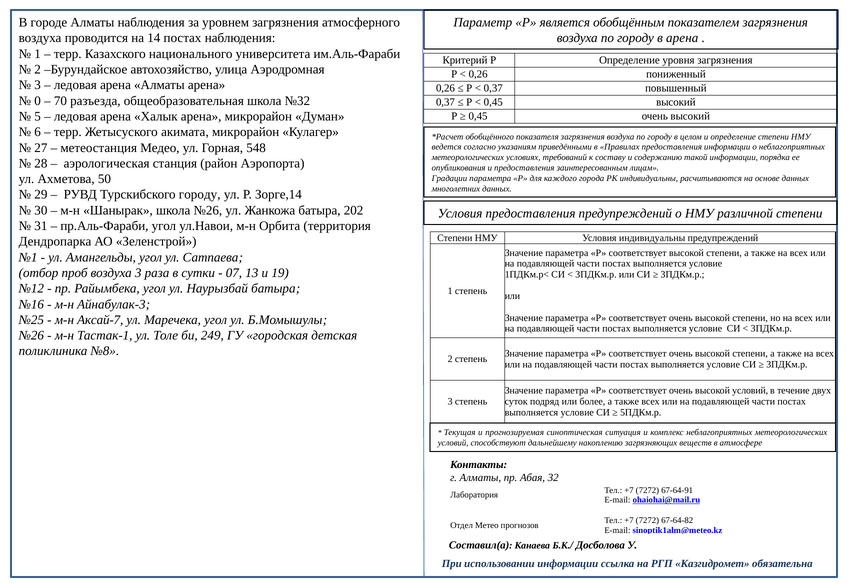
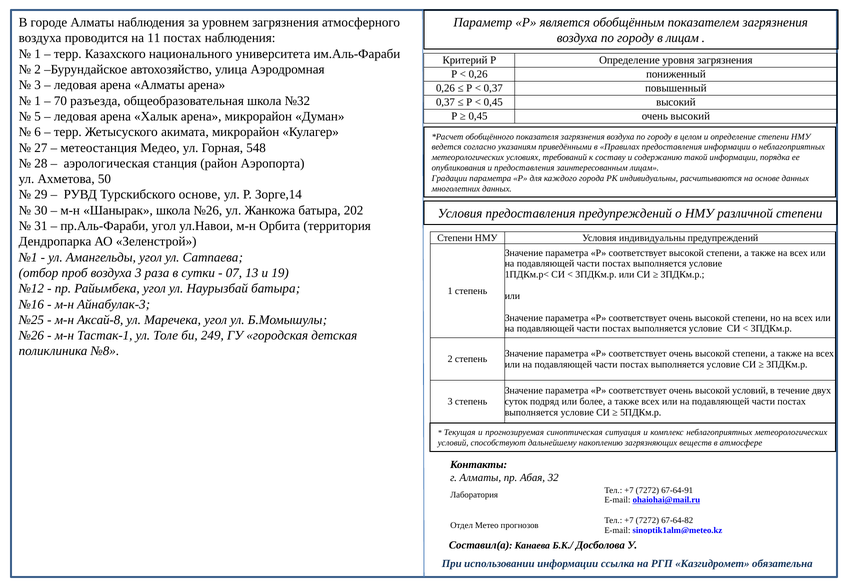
14: 14 -> 11
в арена: арена -> лицам
0 at (38, 101): 0 -> 1
Турскибского городу: городу -> основе
Аксай-7: Аксай-7 -> Аксай-8
